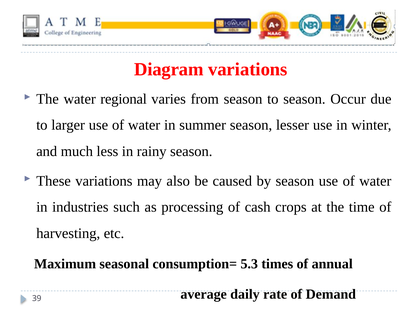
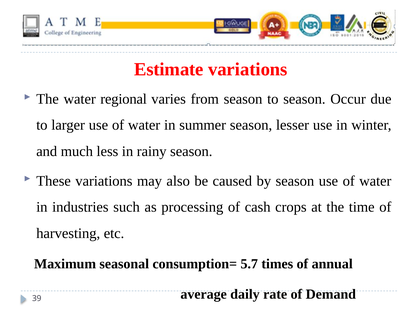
Diagram: Diagram -> Estimate
5.3: 5.3 -> 5.7
